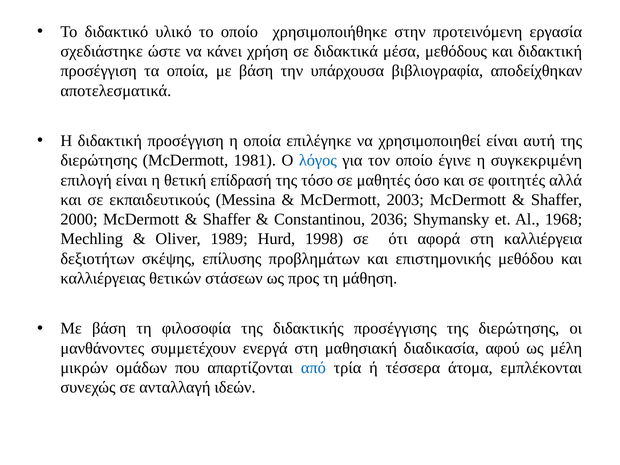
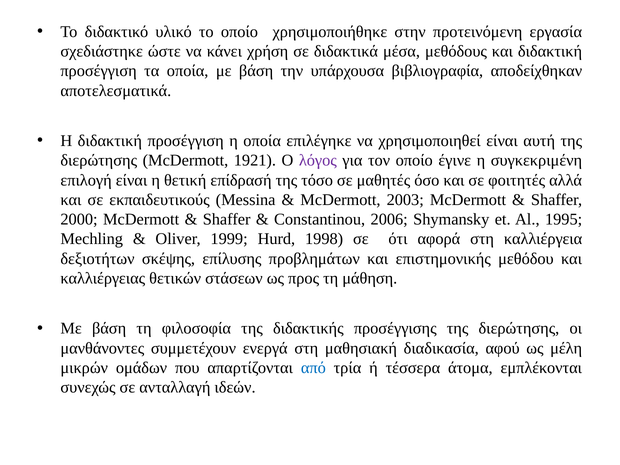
1981: 1981 -> 1921
λόγος colour: blue -> purple
2036: 2036 -> 2006
1968: 1968 -> 1995
1989: 1989 -> 1999
